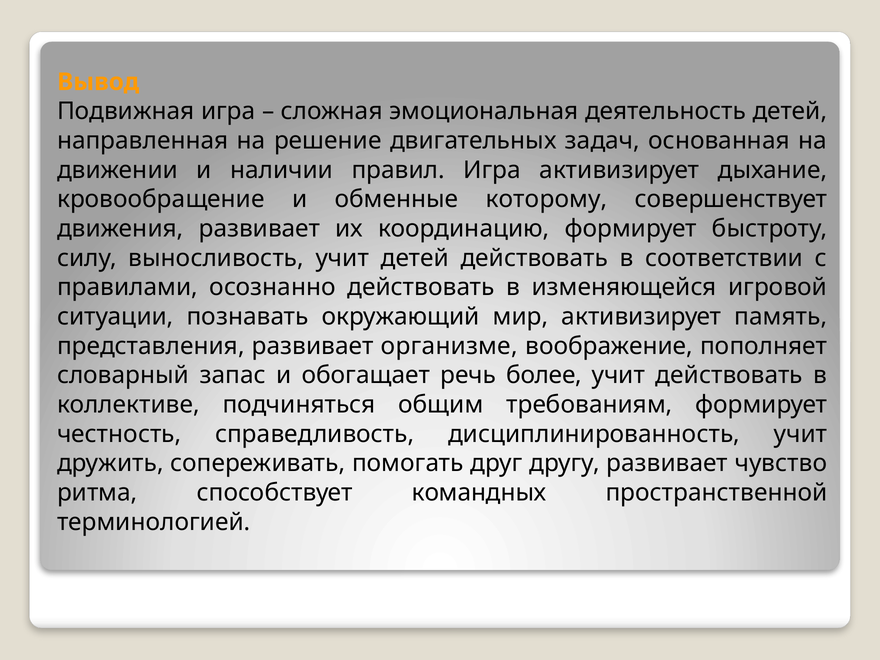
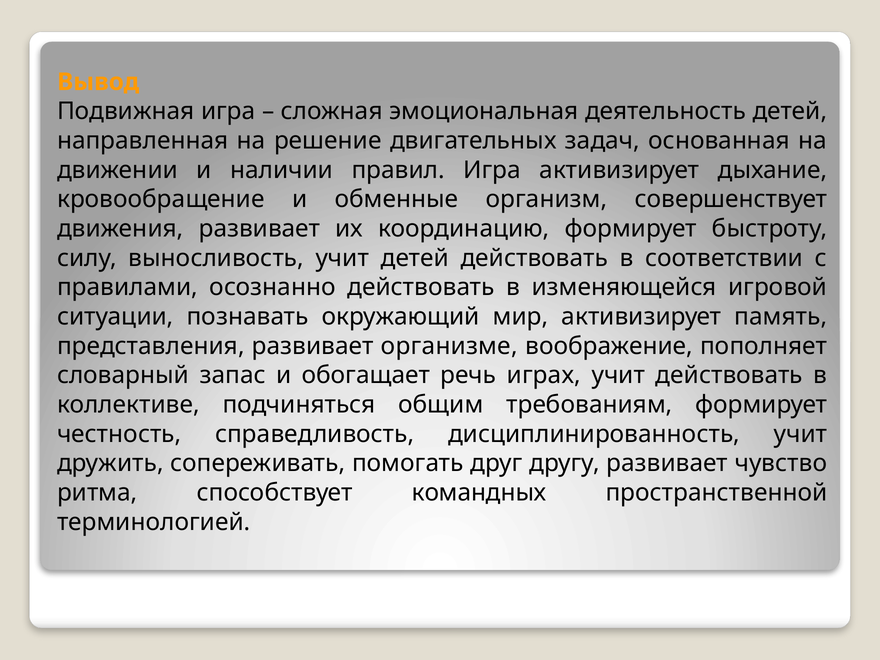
которому: которому -> организм
более: более -> играх
